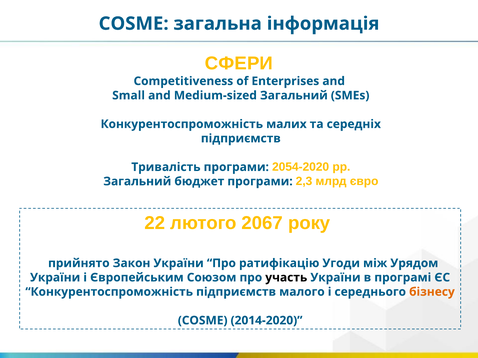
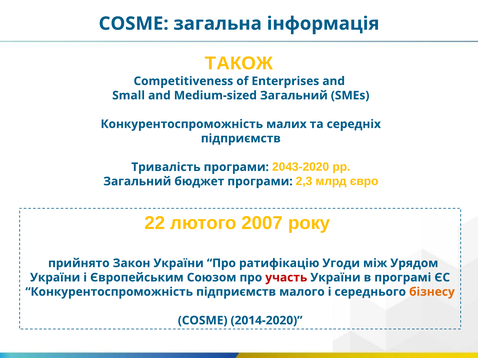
СФЕРИ: СФЕРИ -> ТАКОЖ
2054-2020: 2054-2020 -> 2043-2020
2067: 2067 -> 2007
участь colour: black -> red
